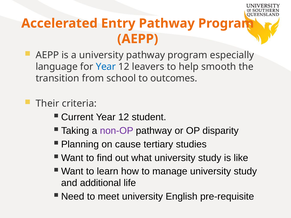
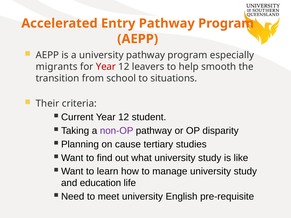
language: language -> migrants
Year at (106, 67) colour: blue -> red
outcomes: outcomes -> situations
additional: additional -> education
